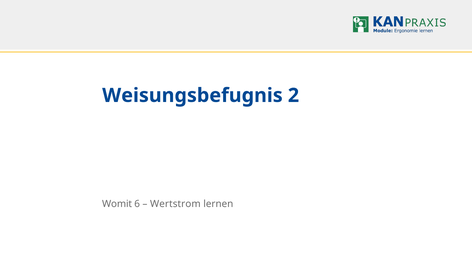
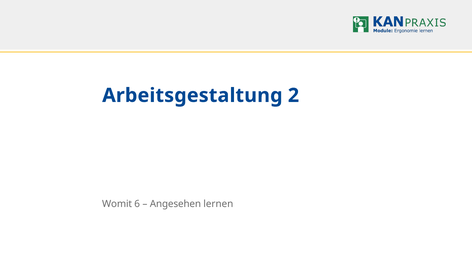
Weisungsbefugnis: Weisungsbefugnis -> Arbeitsgestaltung
Wertstrom: Wertstrom -> Angesehen
